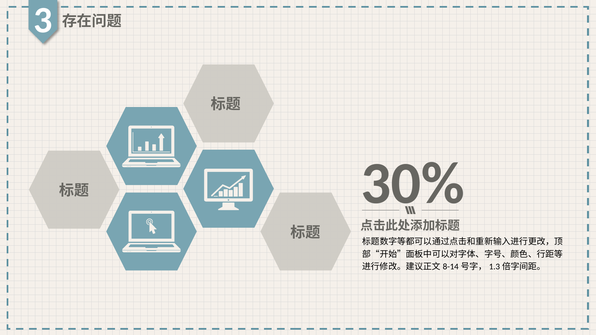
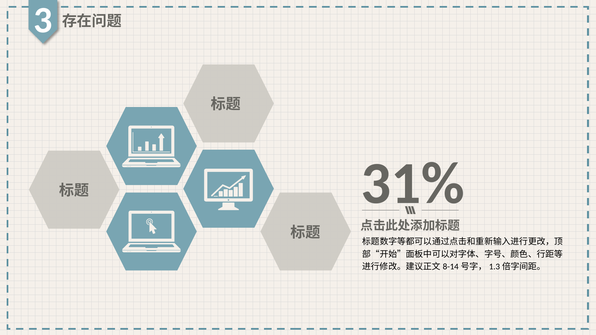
30%: 30% -> 31%
